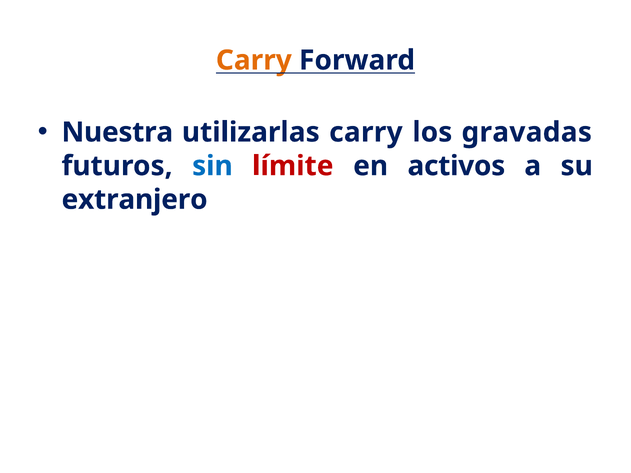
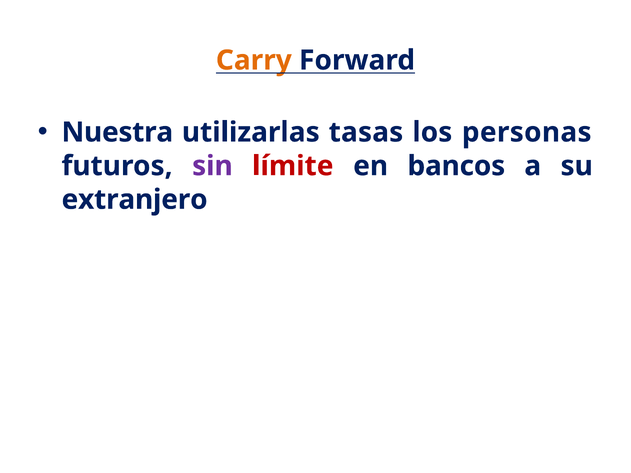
utilizarlas carry: carry -> tasas
gravadas: gravadas -> personas
sin colour: blue -> purple
activos: activos -> bancos
